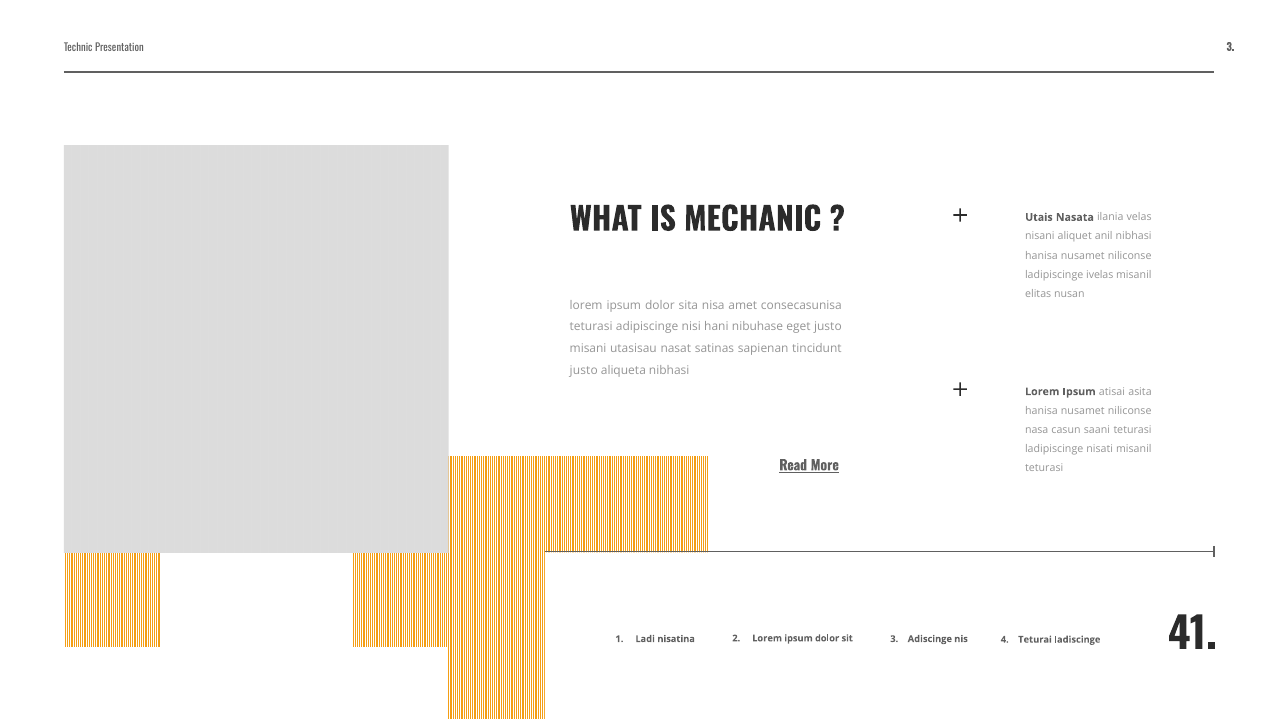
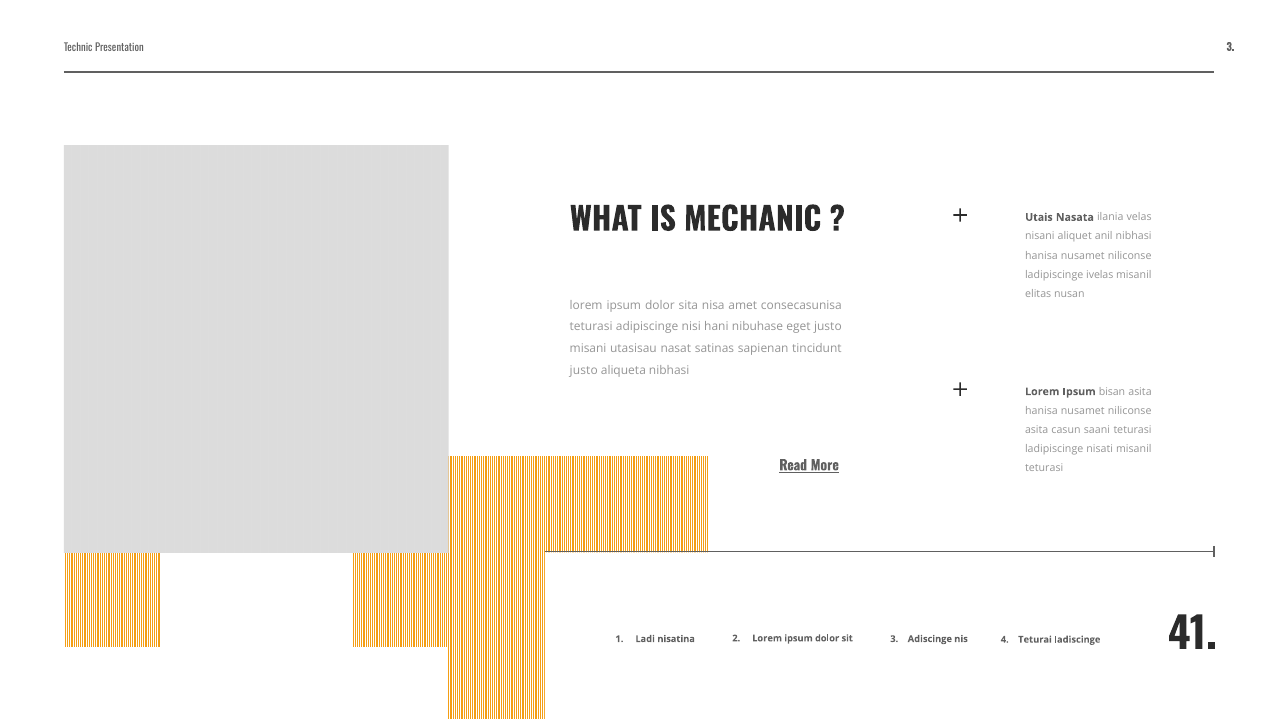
atisai: atisai -> bisan
nasa at (1037, 430): nasa -> asita
